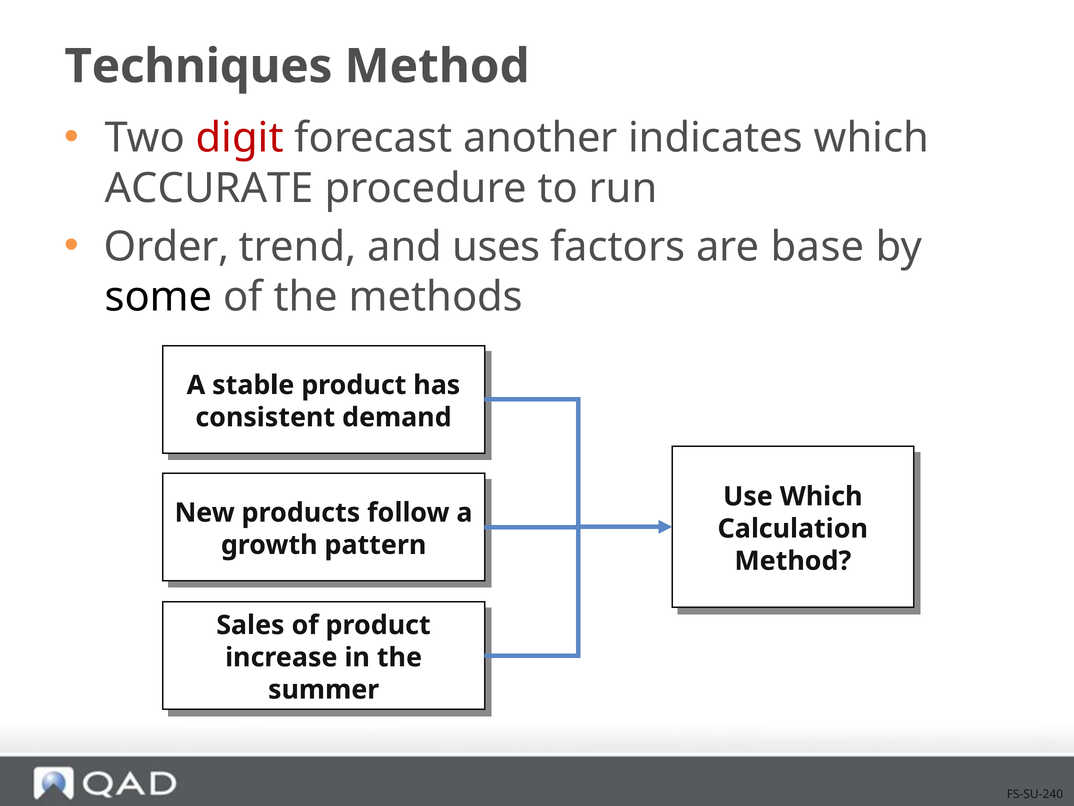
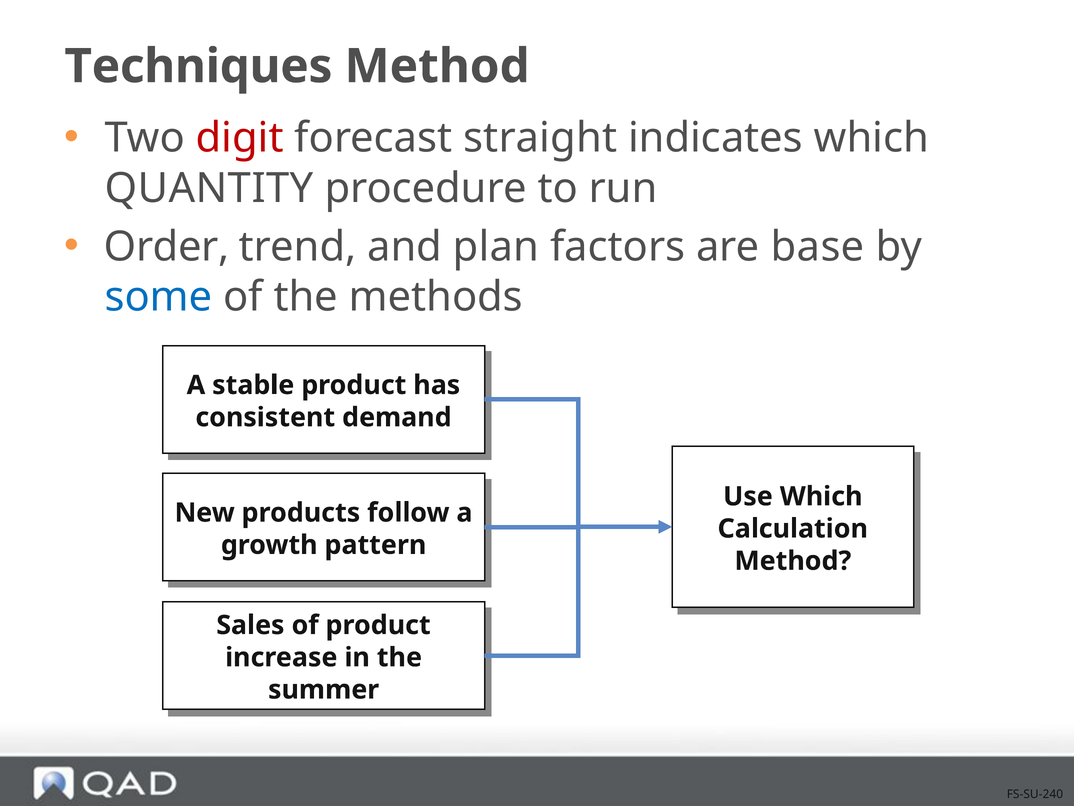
another: another -> straight
ACCURATE: ACCURATE -> QUANTITY
uses: uses -> plan
some colour: black -> blue
